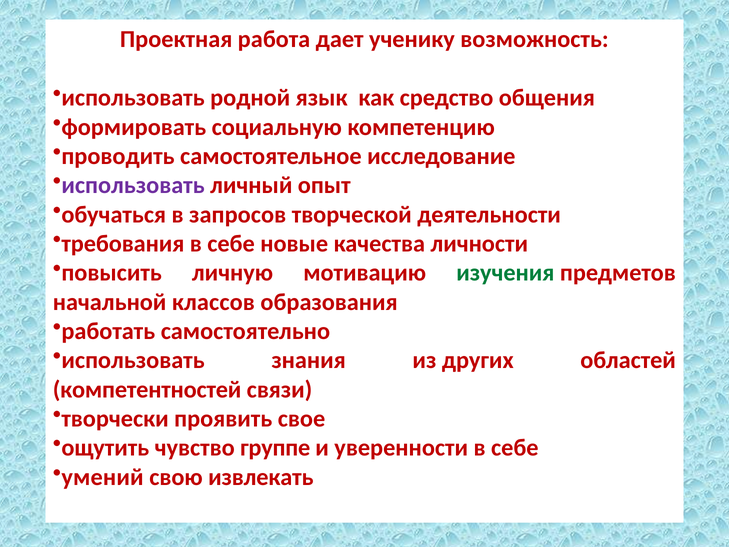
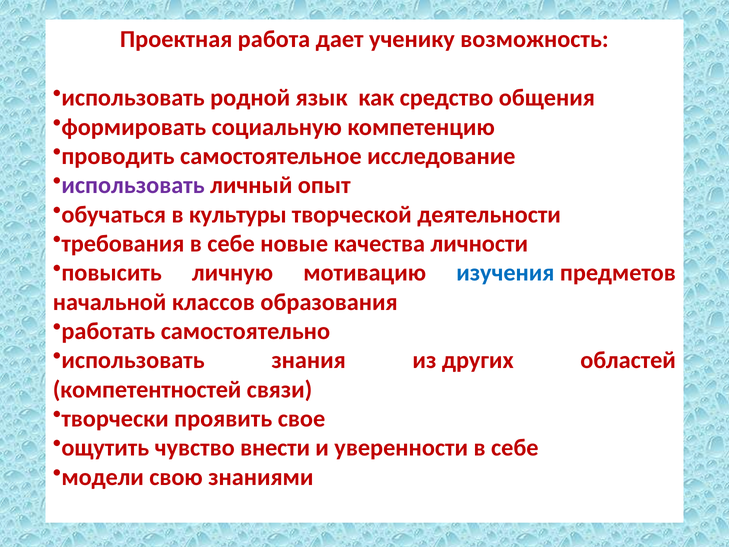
запросов: запросов -> культуры
изучения colour: green -> blue
группе: группе -> внести
умений: умений -> модели
извлекать: извлекать -> знаниями
